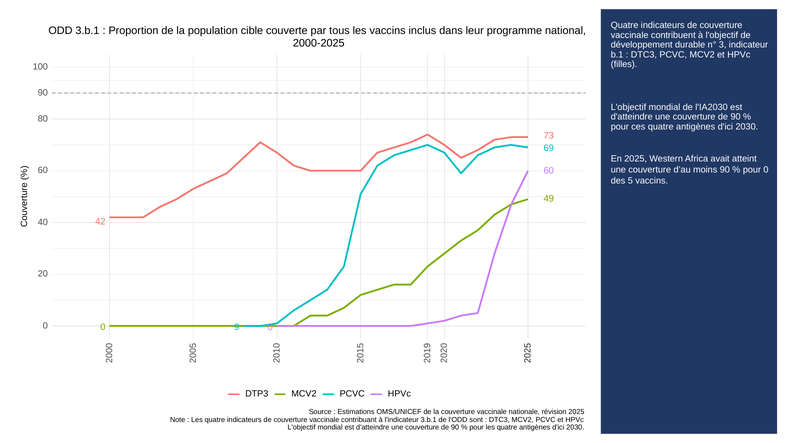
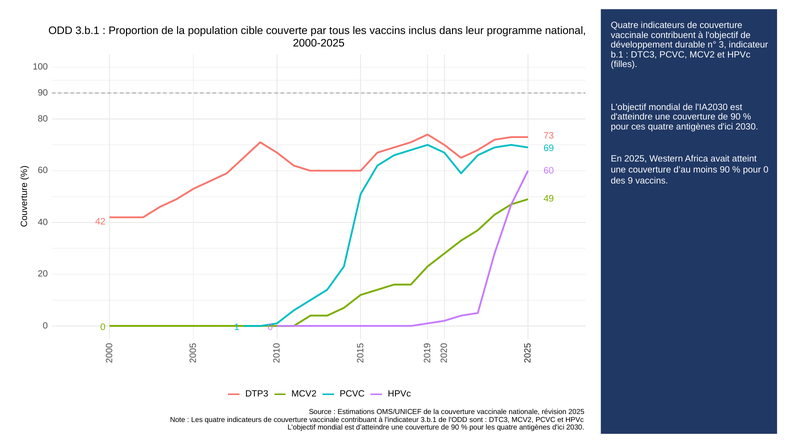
des 5: 5 -> 9
9 at (237, 327): 9 -> 1
